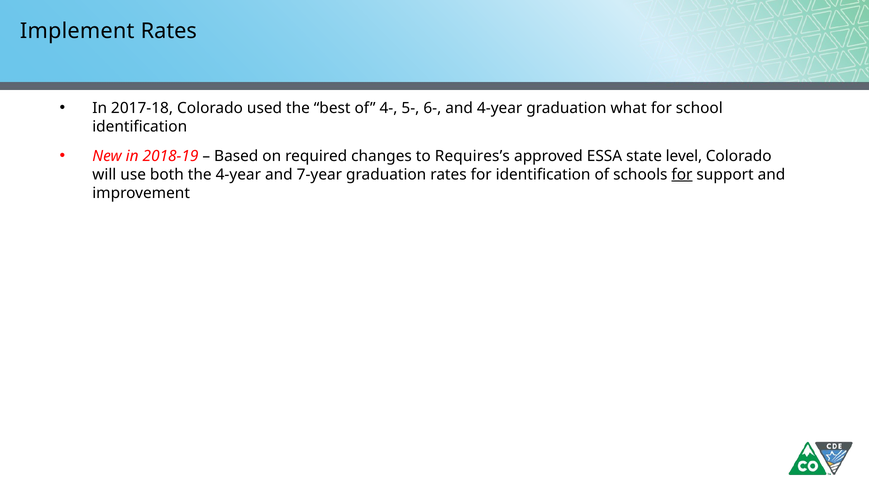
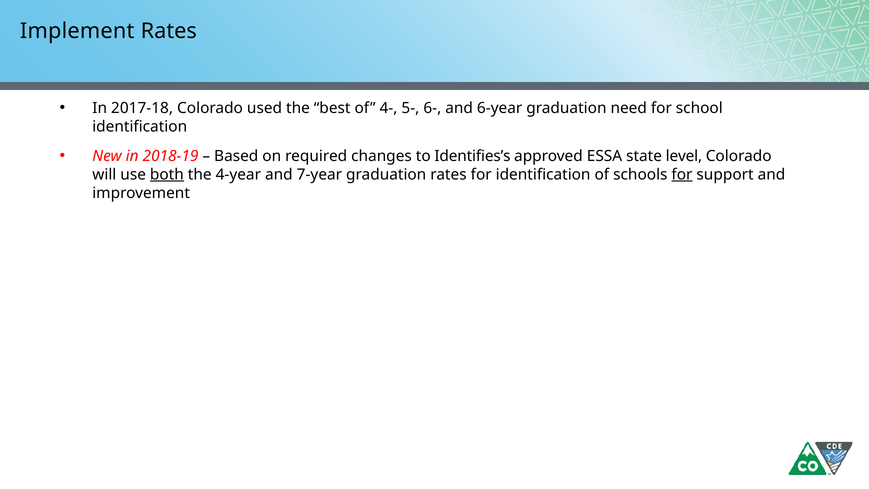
and 4-year: 4-year -> 6-year
what: what -> need
Requires’s: Requires’s -> Identifies’s
both underline: none -> present
